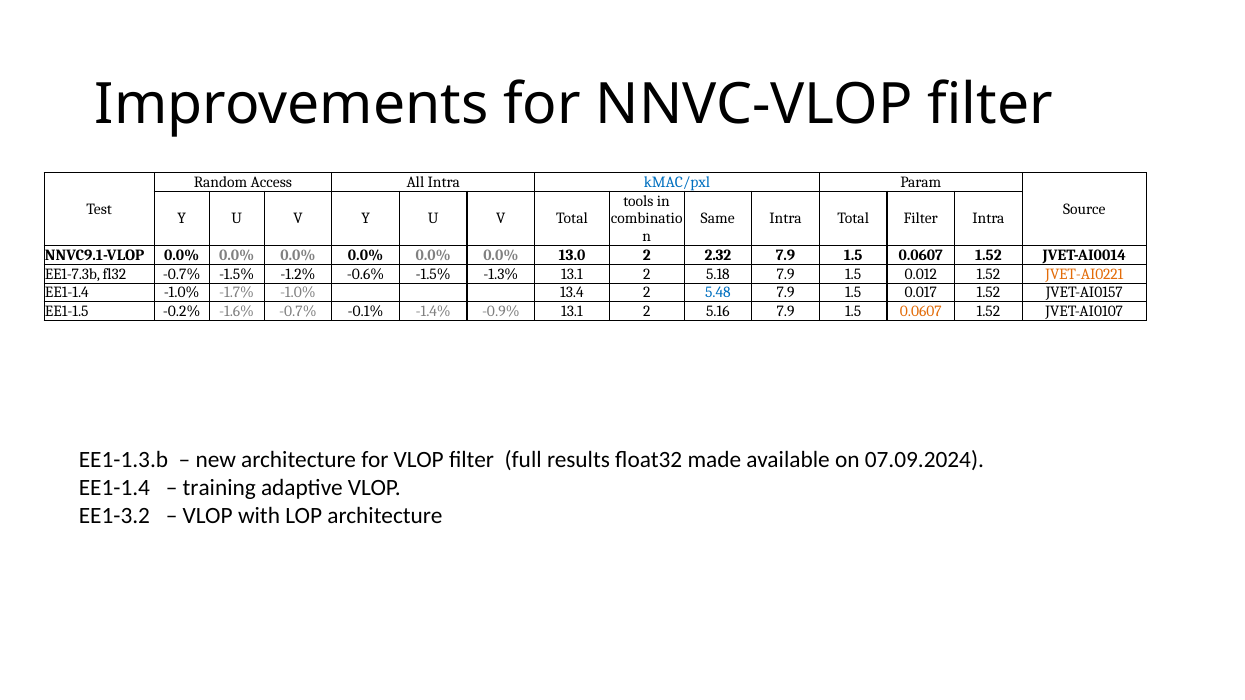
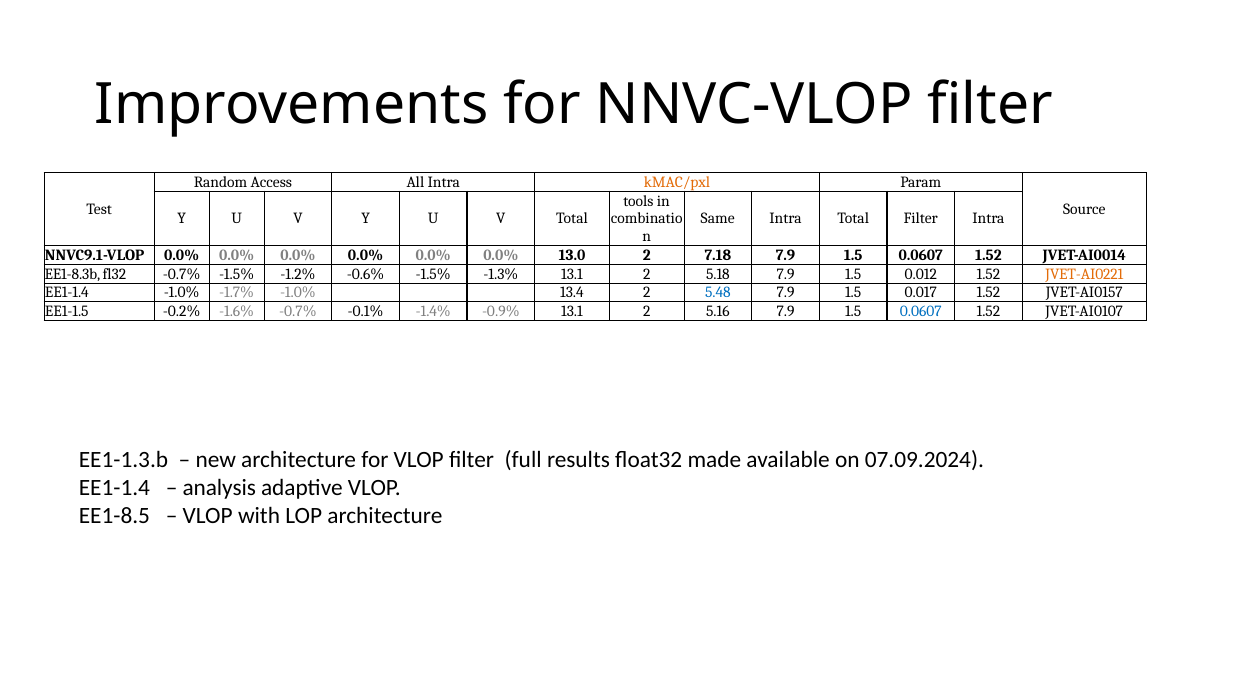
kMAC/pxl colour: blue -> orange
2.32: 2.32 -> 7.18
EE1-7.3b: EE1-7.3b -> EE1-8.3b
0.0607 at (921, 312) colour: orange -> blue
training: training -> analysis
EE1-3.2: EE1-3.2 -> EE1-8.5
